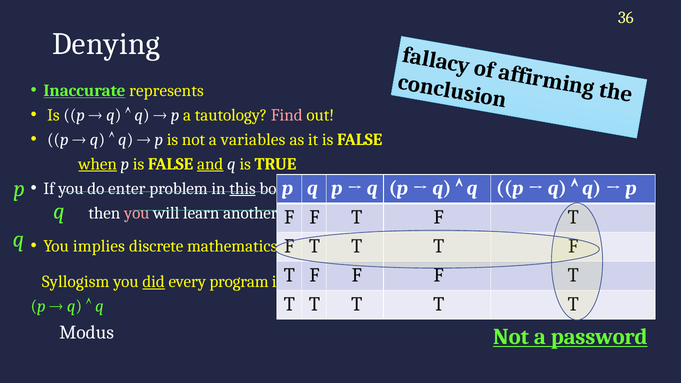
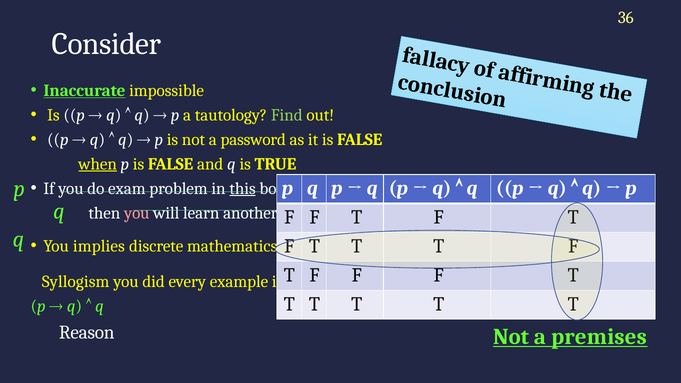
Denying: Denying -> Consider
represents: represents -> impossible
Find colour: pink -> light green
variables: variables -> password
and underline: present -> none
enter: enter -> exam
did underline: present -> none
program: program -> example
Modus: Modus -> Reason
password: password -> premises
